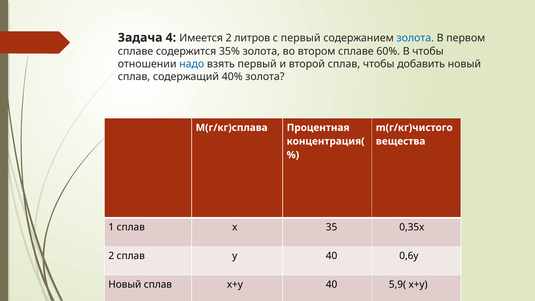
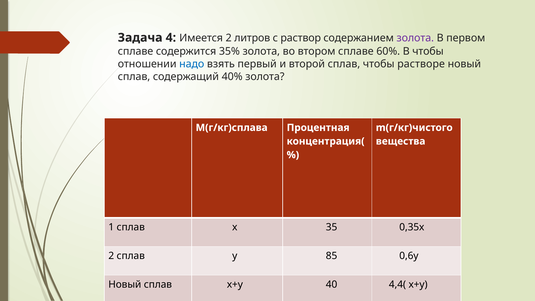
с первый: первый -> раствор
золота at (415, 38) colour: blue -> purple
добавить: добавить -> растворе
у 40: 40 -> 85
5,9(: 5,9( -> 4,4(
